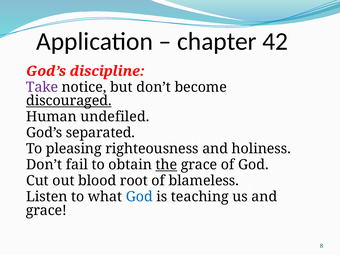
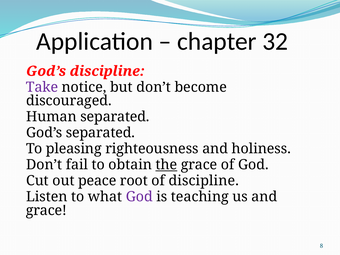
42: 42 -> 32
discouraged underline: present -> none
Human undefiled: undefiled -> separated
blood: blood -> peace
of blameless: blameless -> discipline
God at (139, 197) colour: blue -> purple
